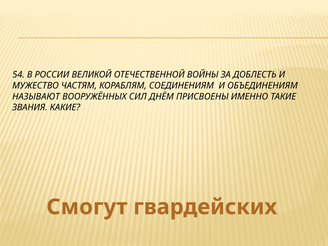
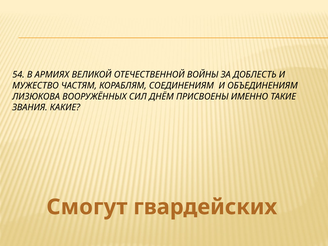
РОССИИ: РОССИИ -> АРМИЯХ
НАЗЫВАЮТ: НАЗЫВАЮТ -> ЛИЗЮКОВА
